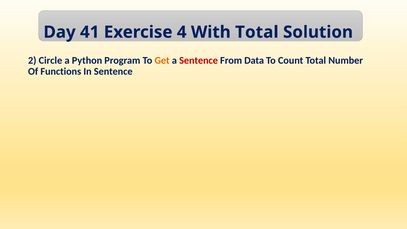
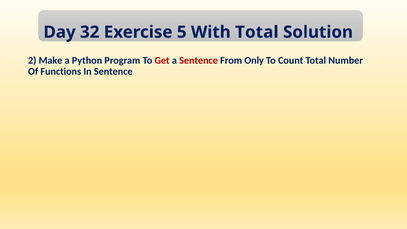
41: 41 -> 32
4: 4 -> 5
Circle: Circle -> Make
Get colour: orange -> red
Data: Data -> Only
